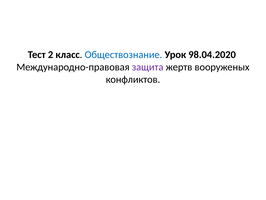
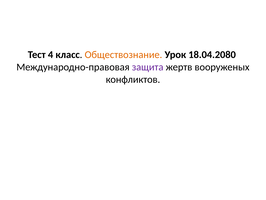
2: 2 -> 4
Обществознание colour: blue -> orange
98.04.2020: 98.04.2020 -> 18.04.2080
